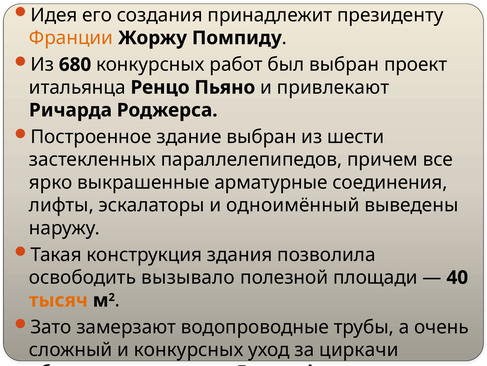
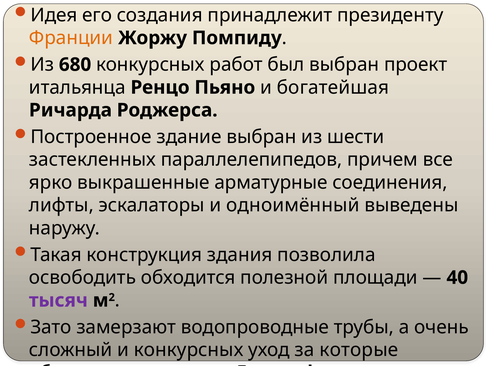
привлекают: привлекают -> богатейшая
освободить вызывало: вызывало -> обходится
тысяч colour: orange -> purple
циркачи: циркачи -> которые
